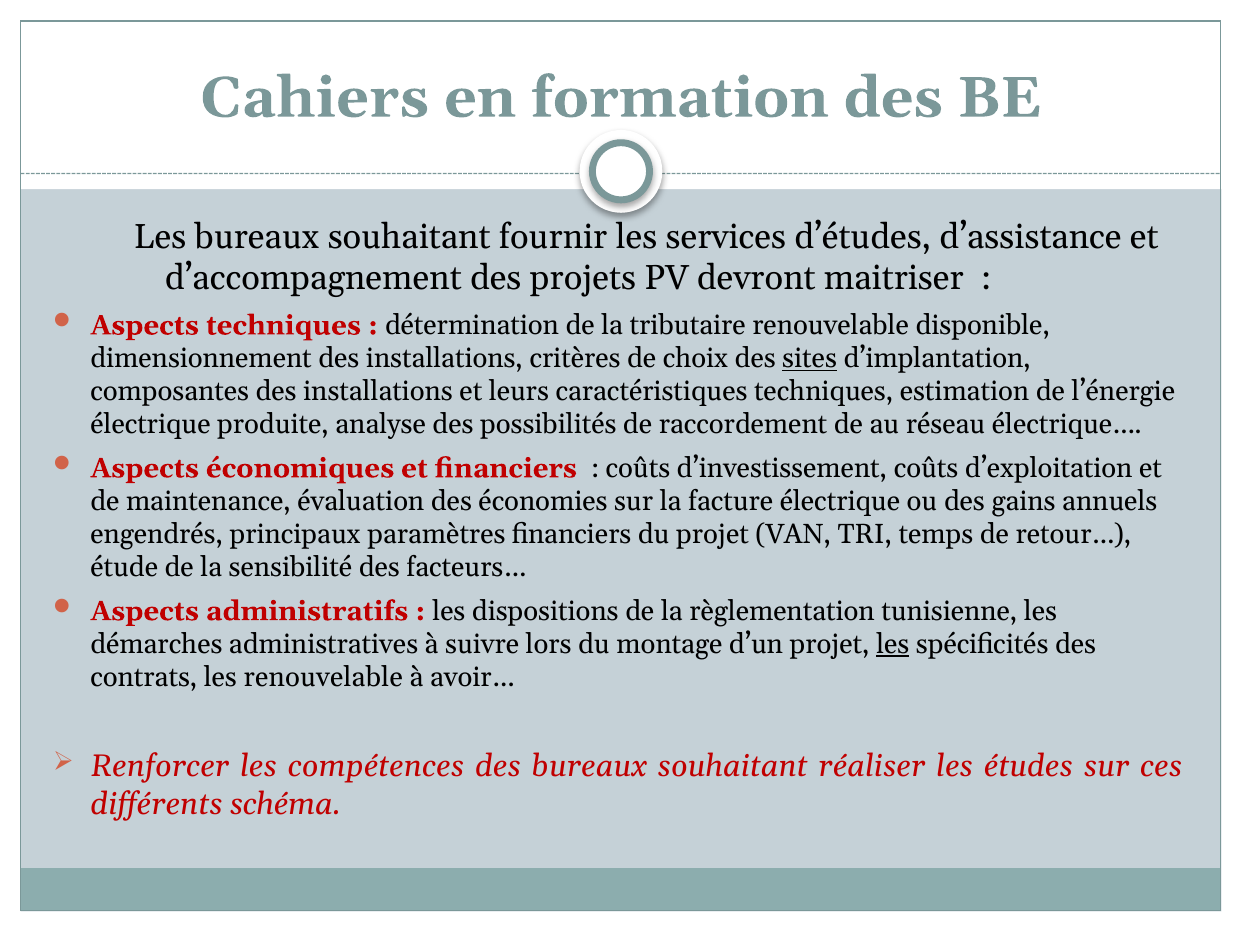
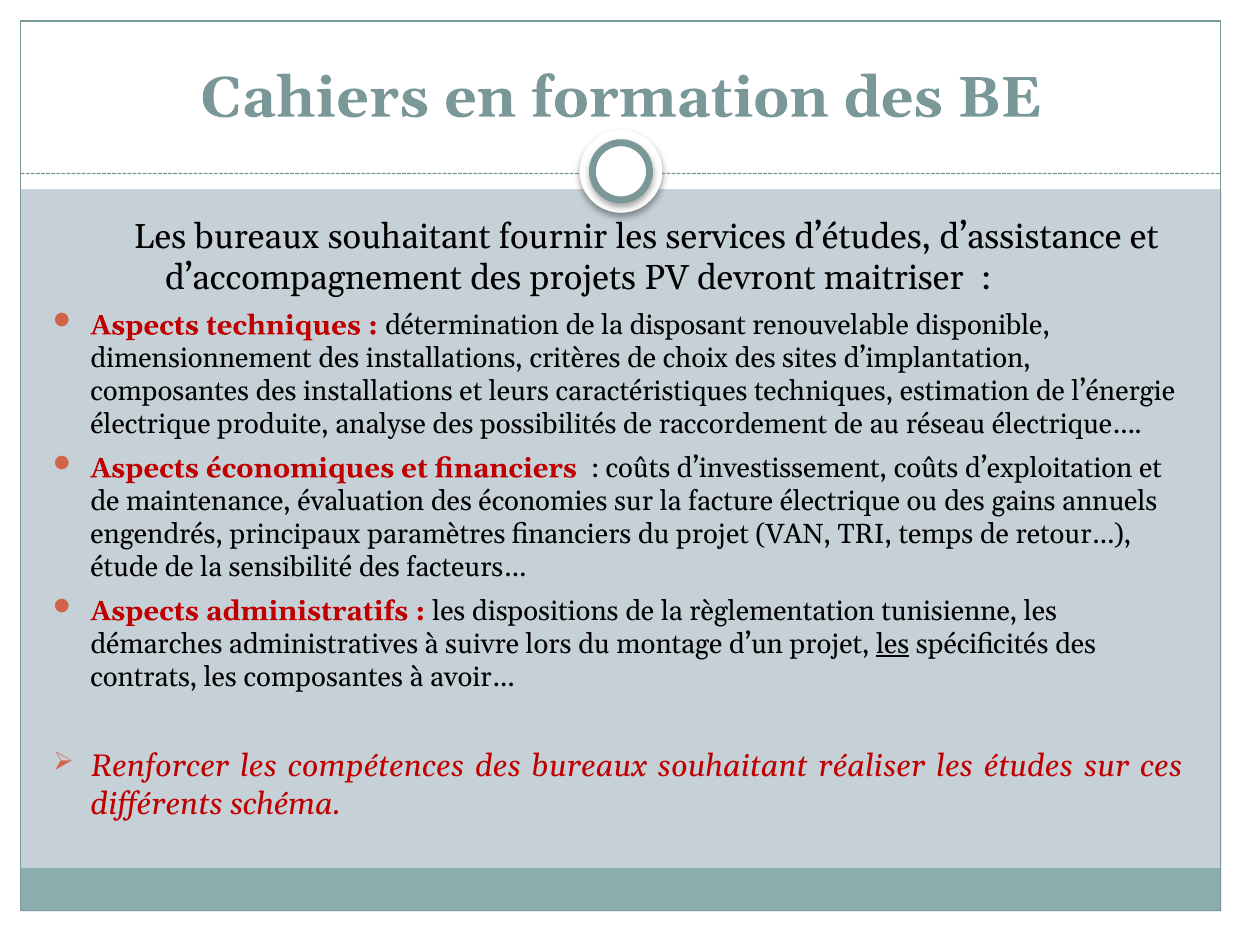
tributaire: tributaire -> disposant
sites underline: present -> none
les renouvelable: renouvelable -> composantes
